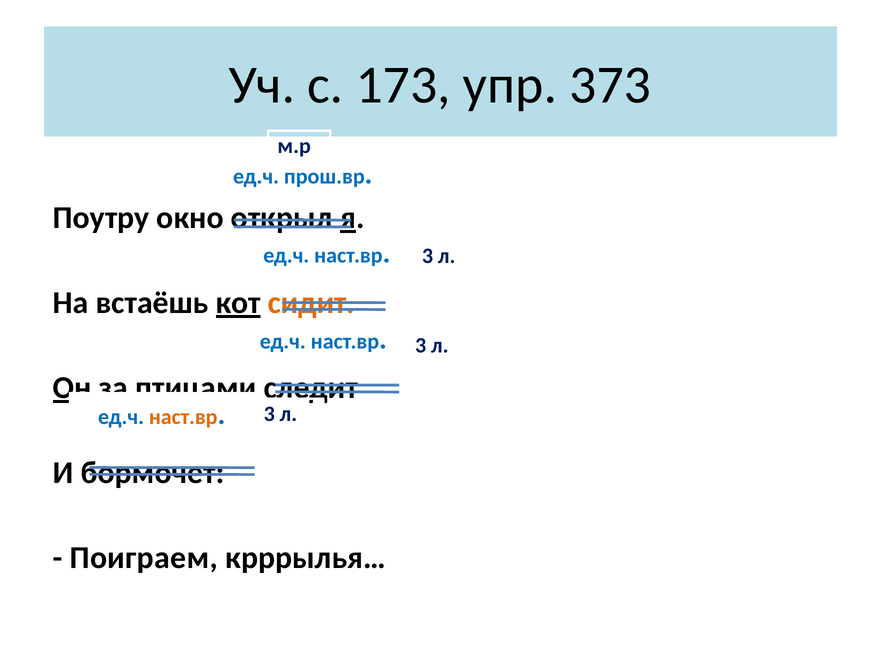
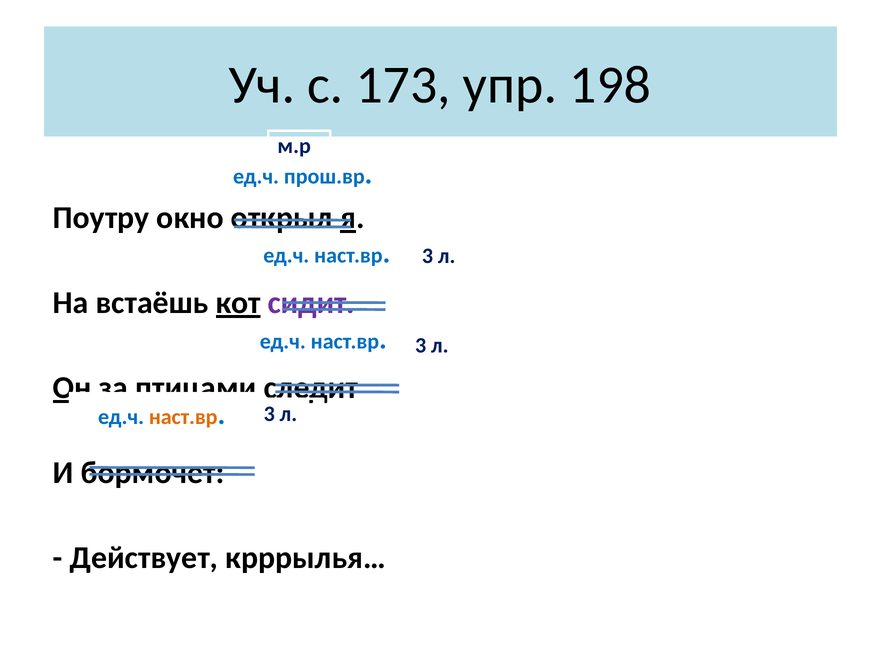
373: 373 -> 198
сидит colour: orange -> purple
Поиграем: Поиграем -> Действует
